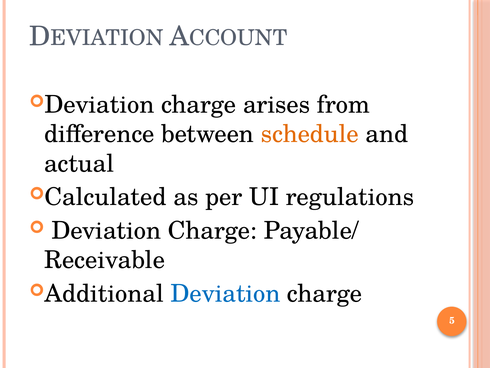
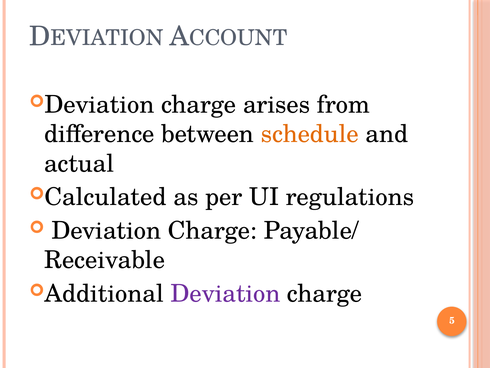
Deviation at (225, 293) colour: blue -> purple
